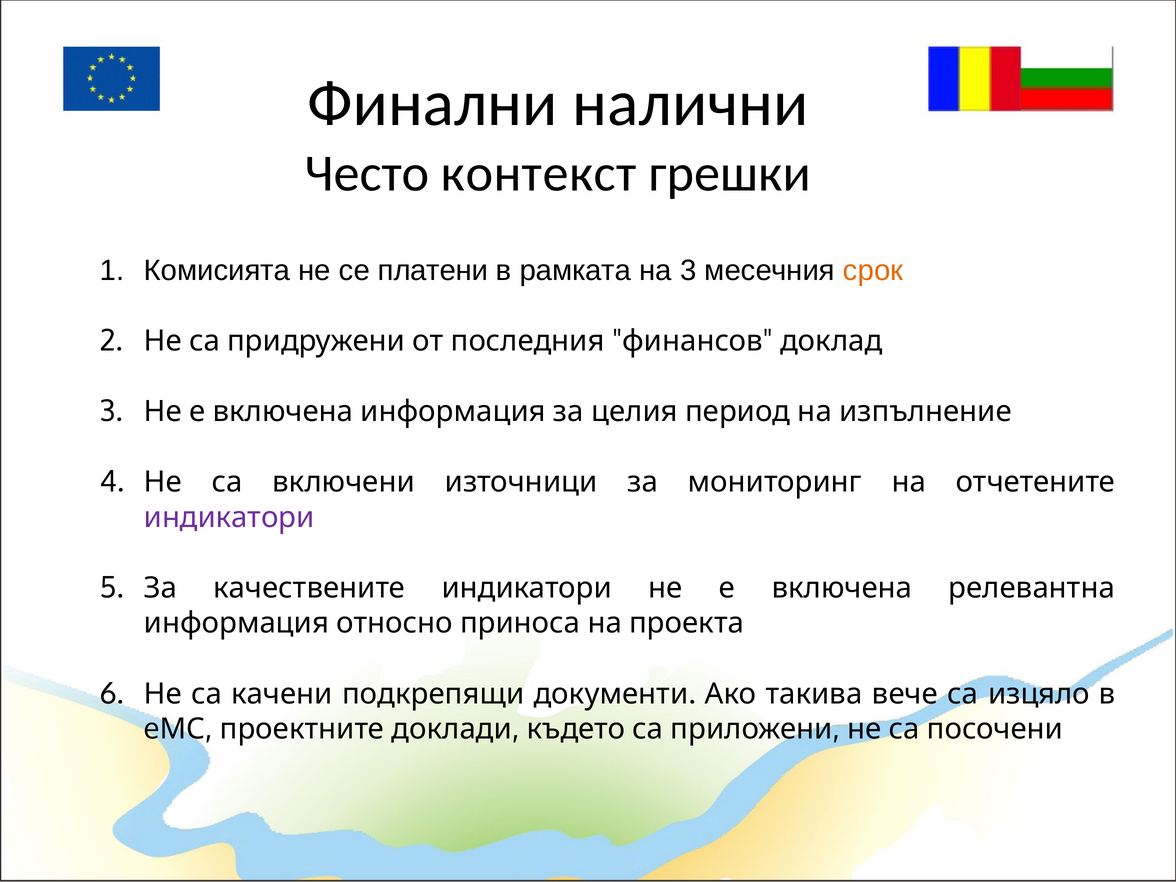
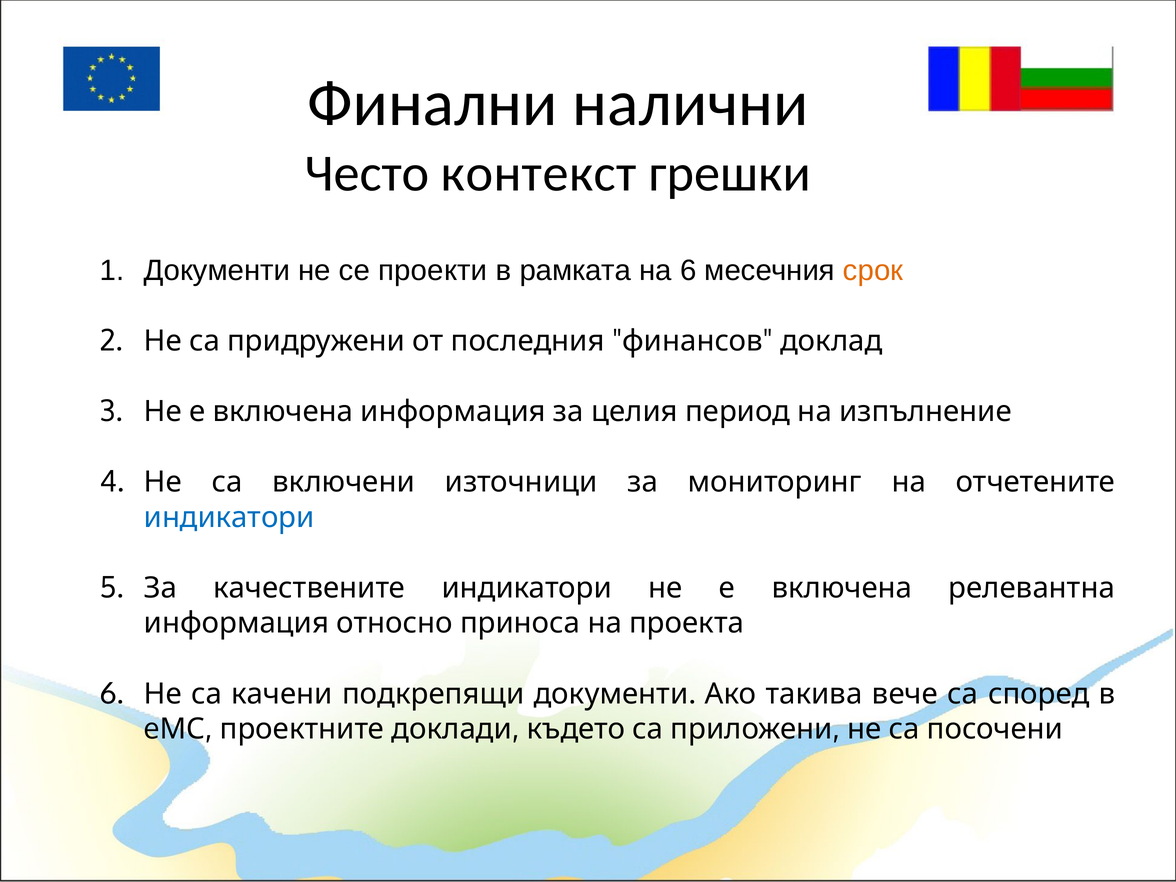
Комисията at (217, 270): Комисията -> Документи
платени: платени -> проекти
на 3: 3 -> 6
индикатори at (229, 517) colour: purple -> blue
изцяло: изцяло -> според
